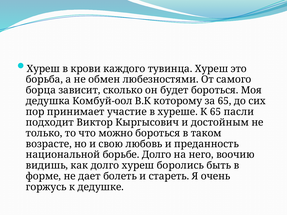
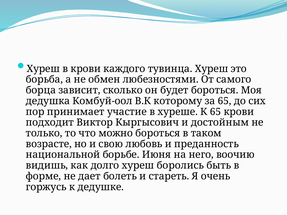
65 пасли: пасли -> крови
борьбе Долго: Долго -> Июня
